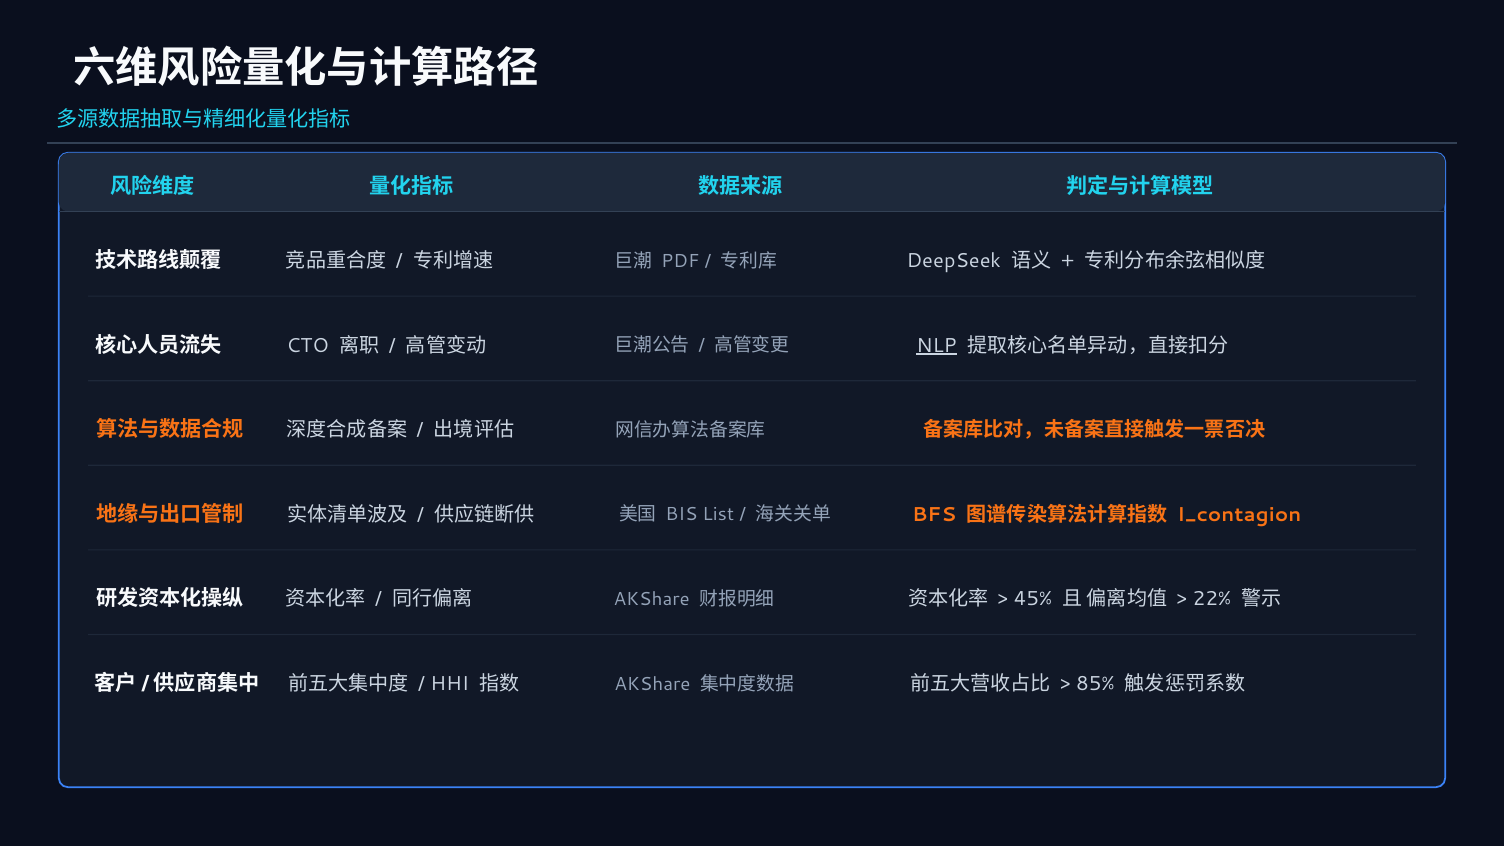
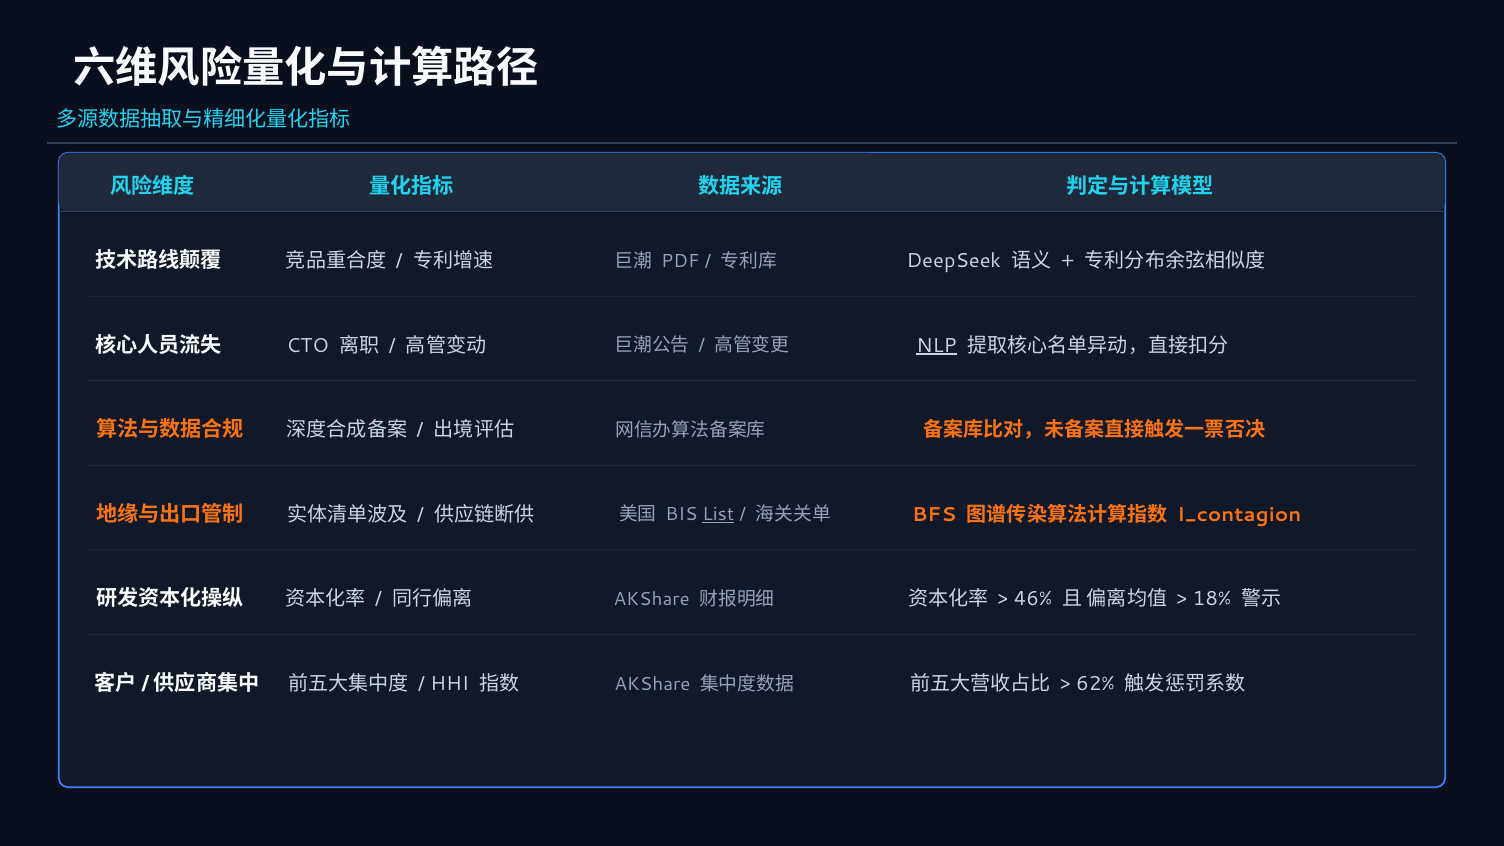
List underline: none -> present
45%: 45% -> 46%
22%: 22% -> 18%
85%: 85% -> 62%
